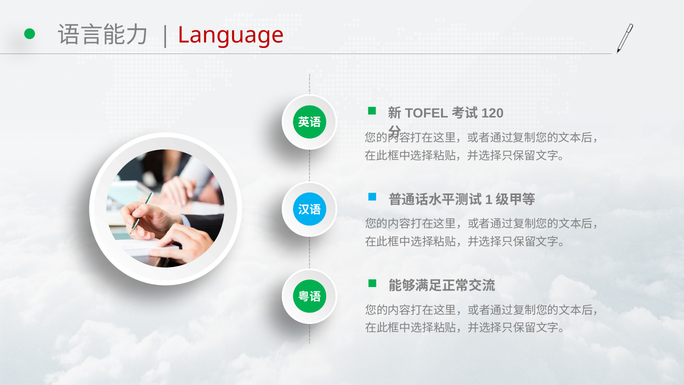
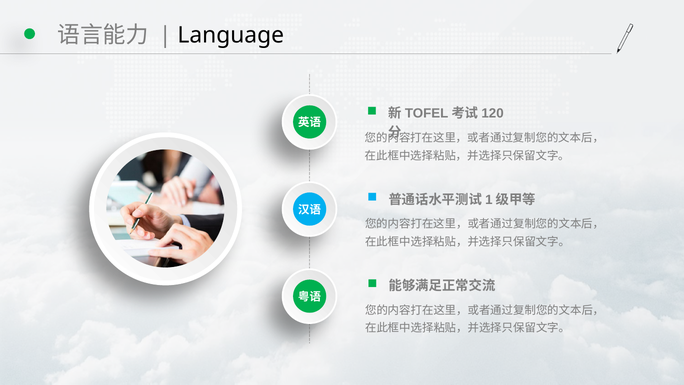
Language colour: red -> black
